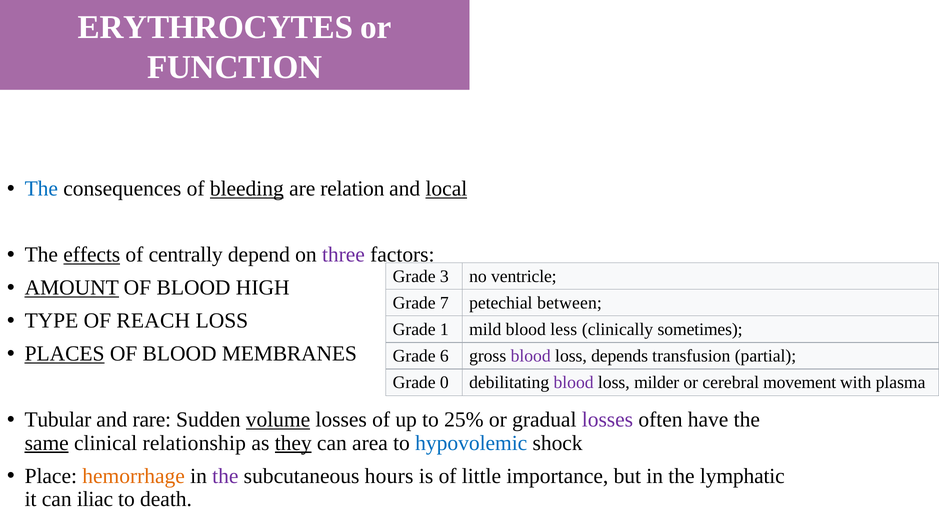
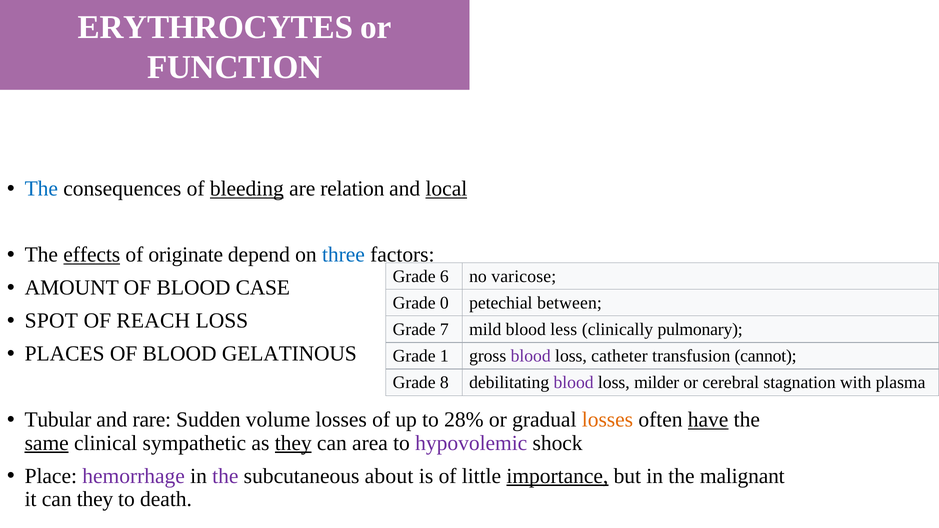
centrally: centrally -> originate
three colour: purple -> blue
3: 3 -> 6
ventricle: ventricle -> varicose
AMOUNT underline: present -> none
HIGH: HIGH -> CASE
7: 7 -> 0
TYPE: TYPE -> SPOT
1: 1 -> 7
sometimes: sometimes -> pulmonary
PLACES underline: present -> none
MEMBRANES: MEMBRANES -> GELATINOUS
6: 6 -> 1
depends: depends -> catheter
partial: partial -> cannot
0: 0 -> 8
movement: movement -> stagnation
volume underline: present -> none
25%: 25% -> 28%
losses at (607, 420) colour: purple -> orange
have underline: none -> present
relationship: relationship -> sympathetic
hypovolemic colour: blue -> purple
hemorrhage colour: orange -> purple
hours: hours -> about
importance underline: none -> present
lymphatic: lymphatic -> malignant
can iliac: iliac -> they
